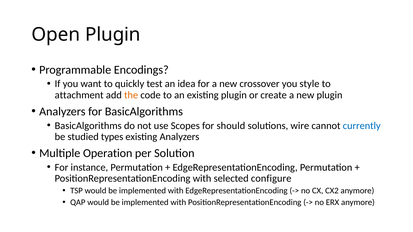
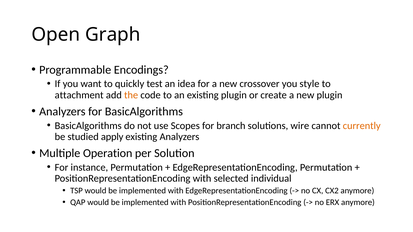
Open Plugin: Plugin -> Graph
should: should -> branch
currently colour: blue -> orange
types: types -> apply
configure: configure -> individual
